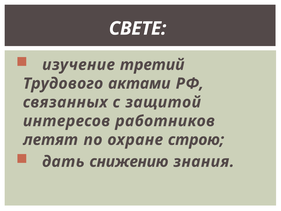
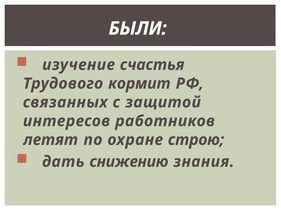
СВЕТЕ: СВЕТЕ -> БЫЛИ
третий: третий -> счастья
актами: актами -> кормит
